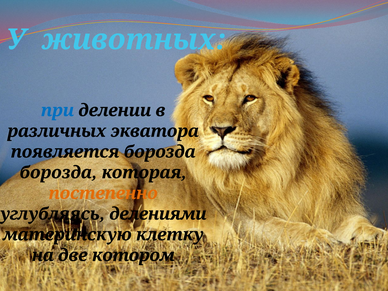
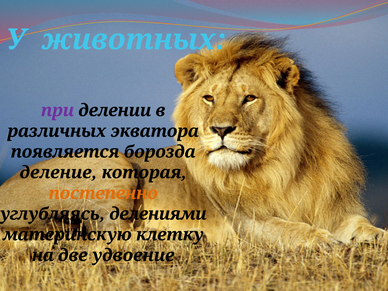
при colour: blue -> purple
борозда at (58, 173): борозда -> деление
котором: котором -> удвоение
